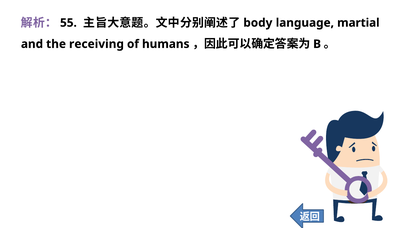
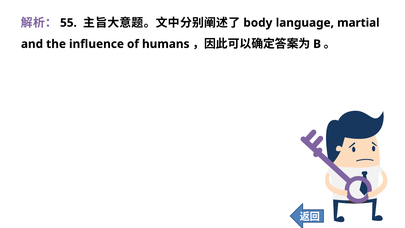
receiving: receiving -> influence
